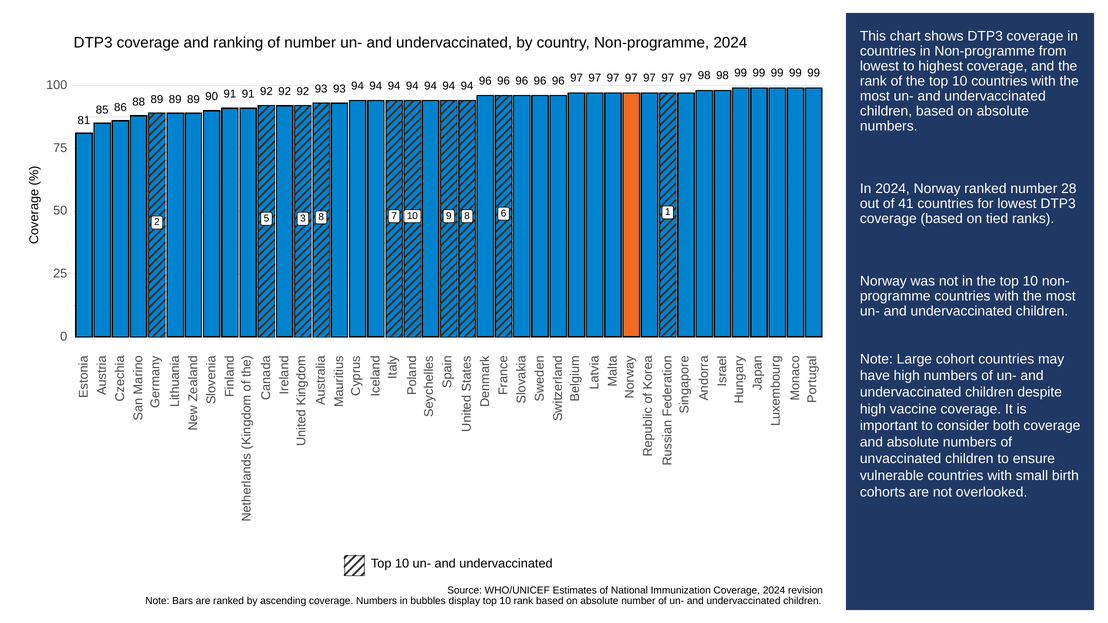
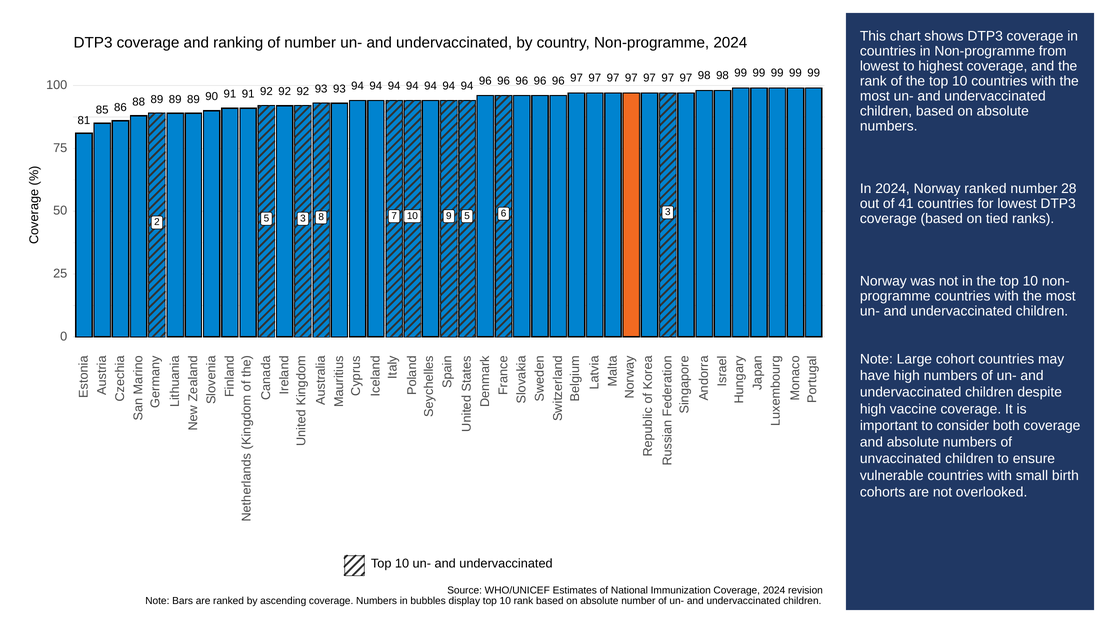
6 1: 1 -> 3
8 8: 8 -> 5
